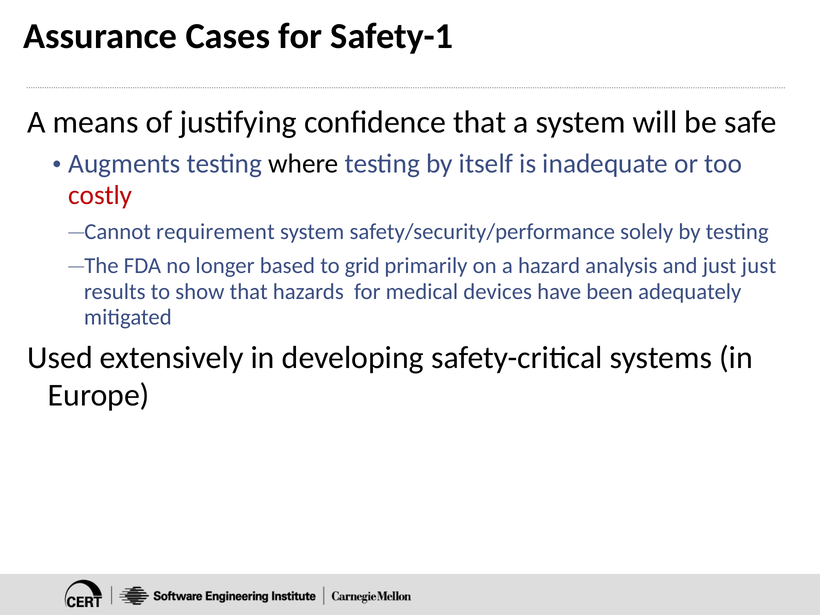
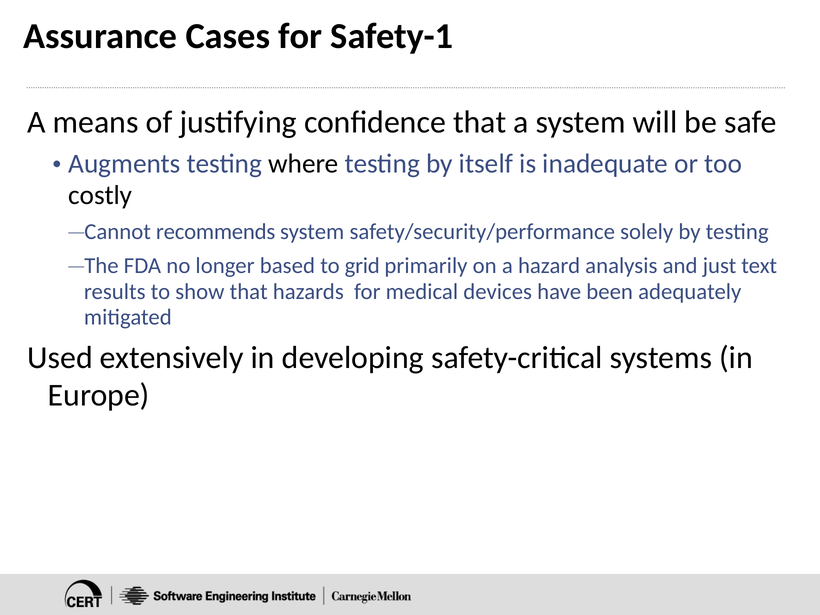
costly colour: red -> black
requirement: requirement -> recommends
just just: just -> text
